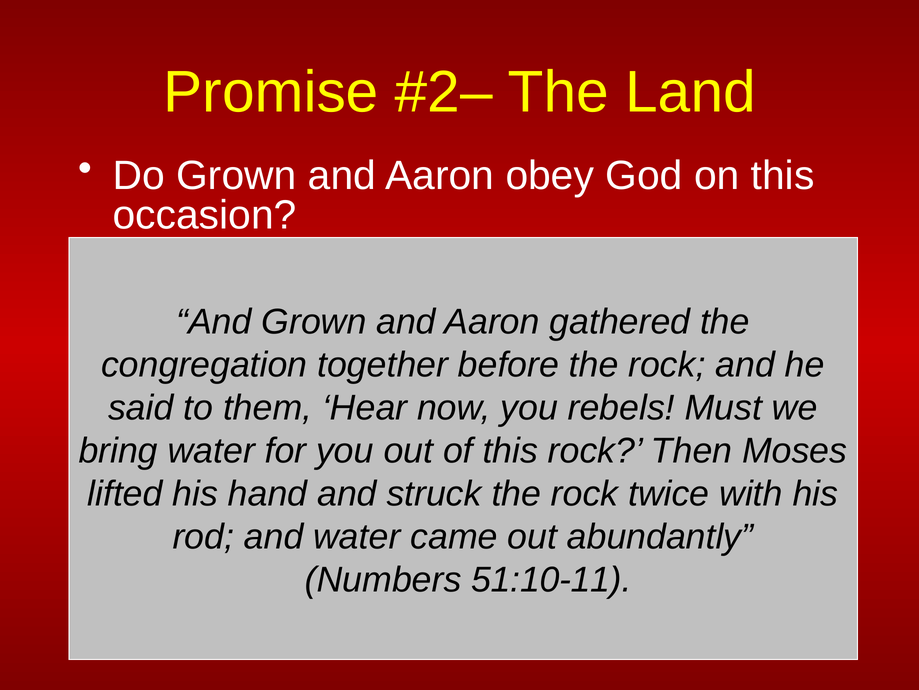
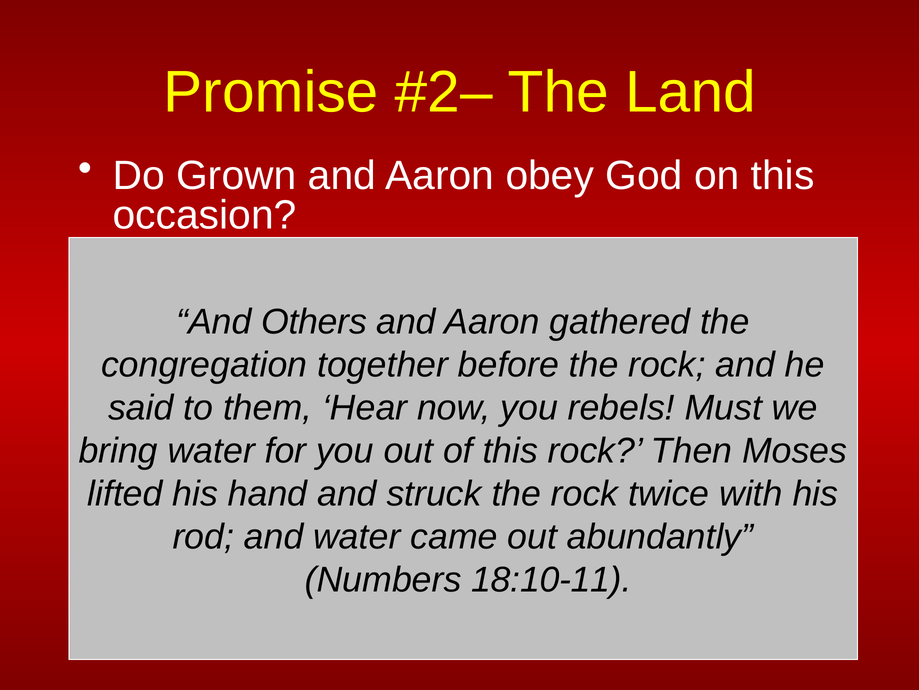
And Grown: Grown -> Others
51:10-11: 51:10-11 -> 18:10-11
